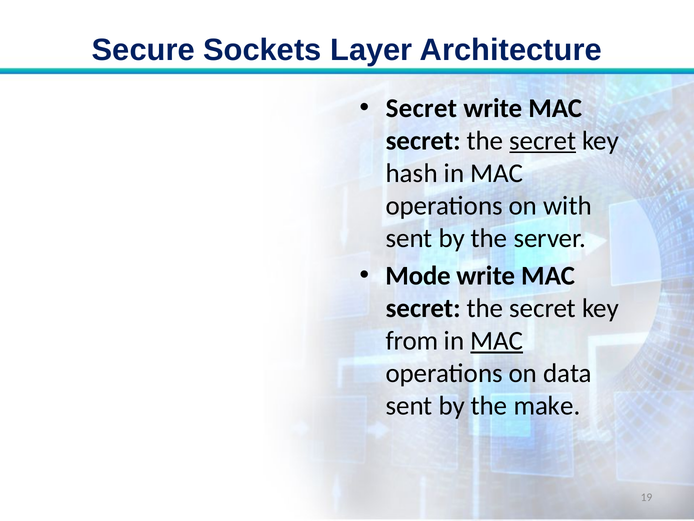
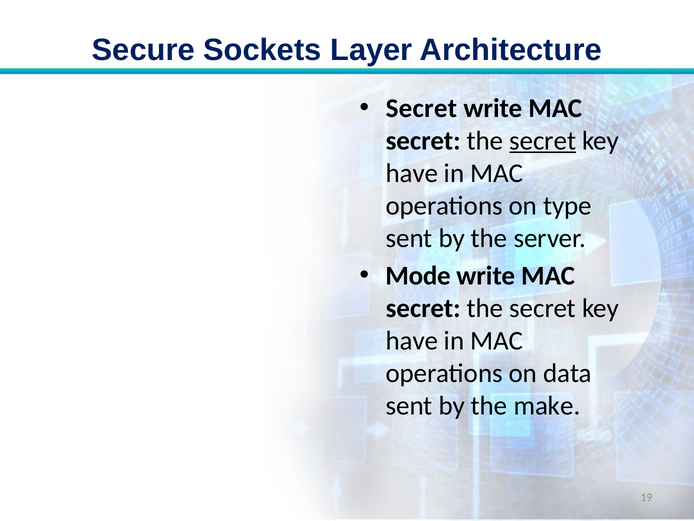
hash at (412, 173): hash -> have
with: with -> type
from at (412, 340): from -> have
MAC at (497, 340) underline: present -> none
